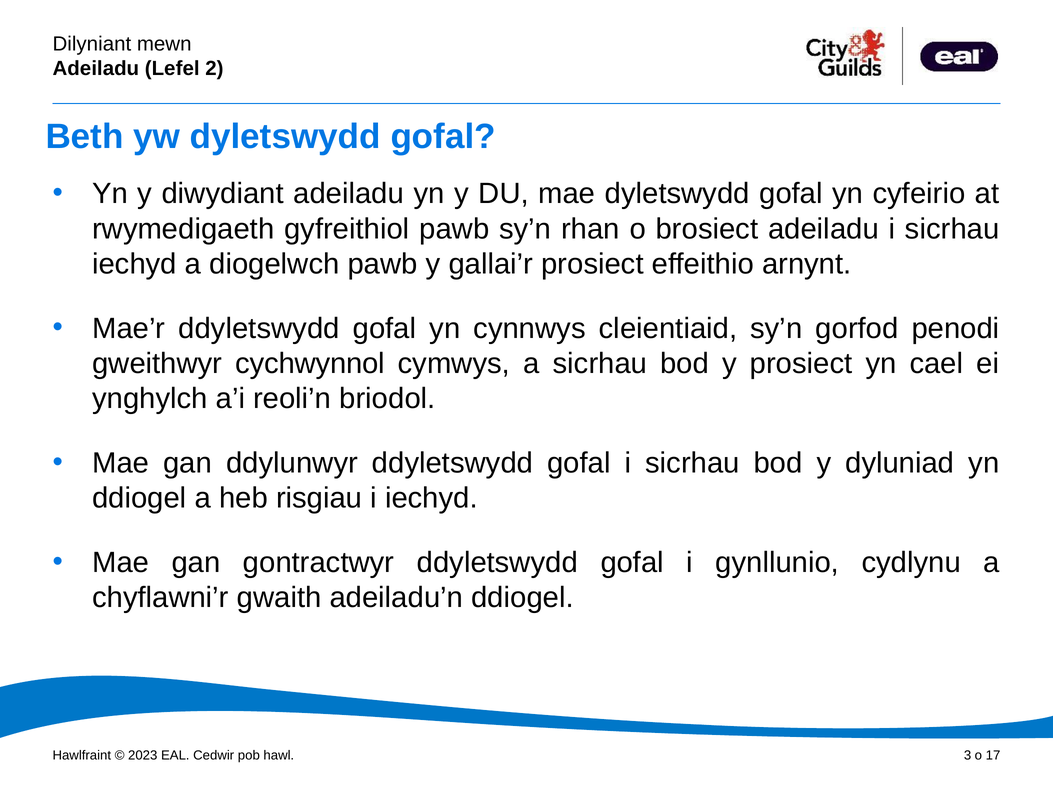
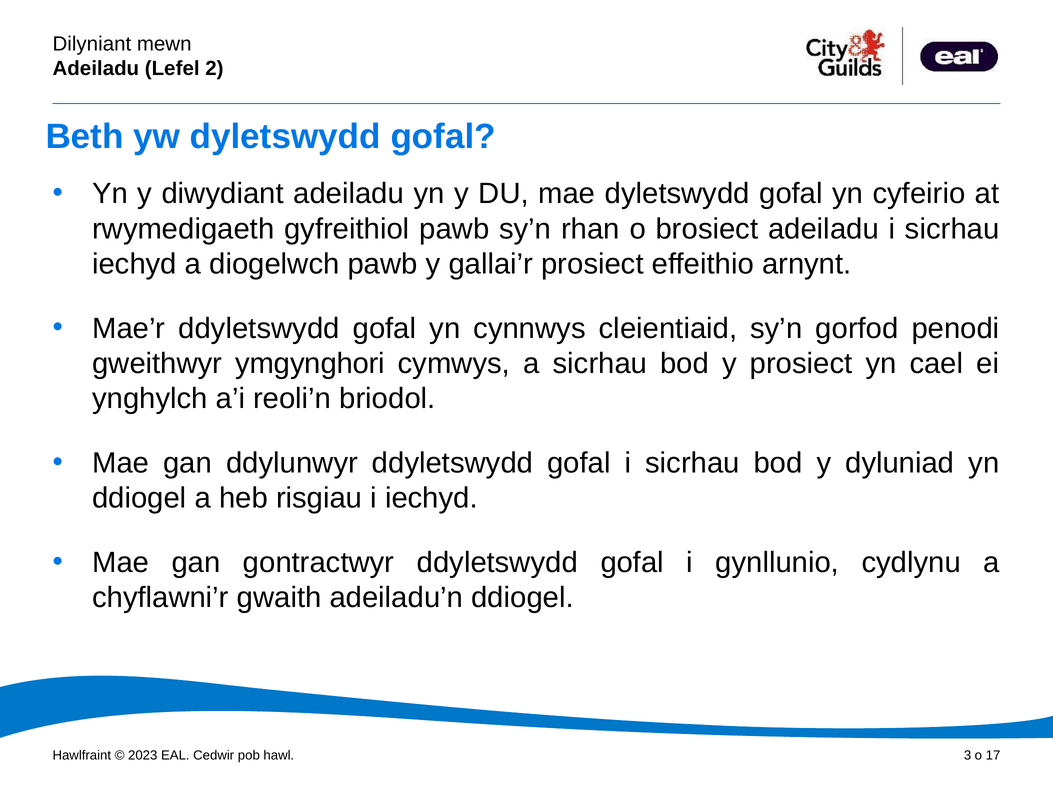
cychwynnol: cychwynnol -> ymgynghori
